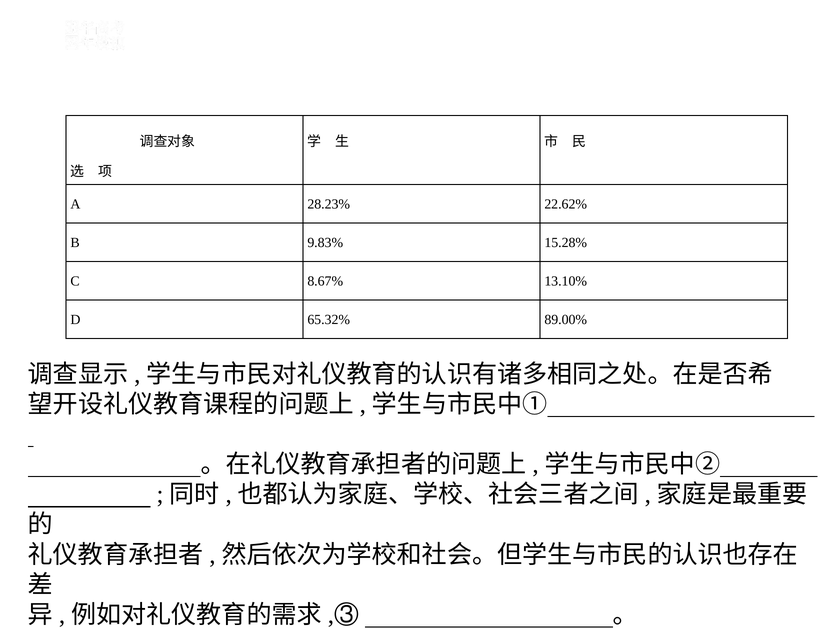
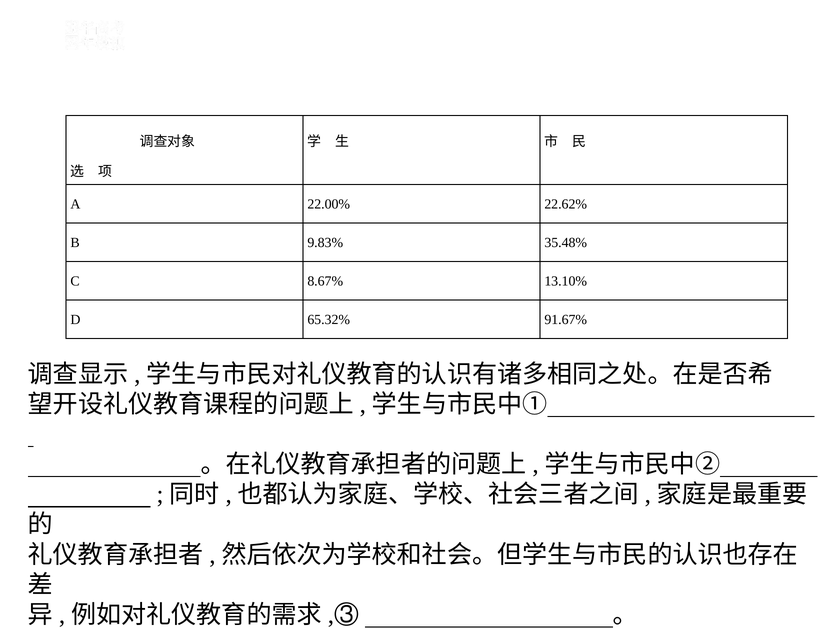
28.23%: 28.23% -> 22.00%
15.28%: 15.28% -> 35.48%
89.00%: 89.00% -> 91.67%
